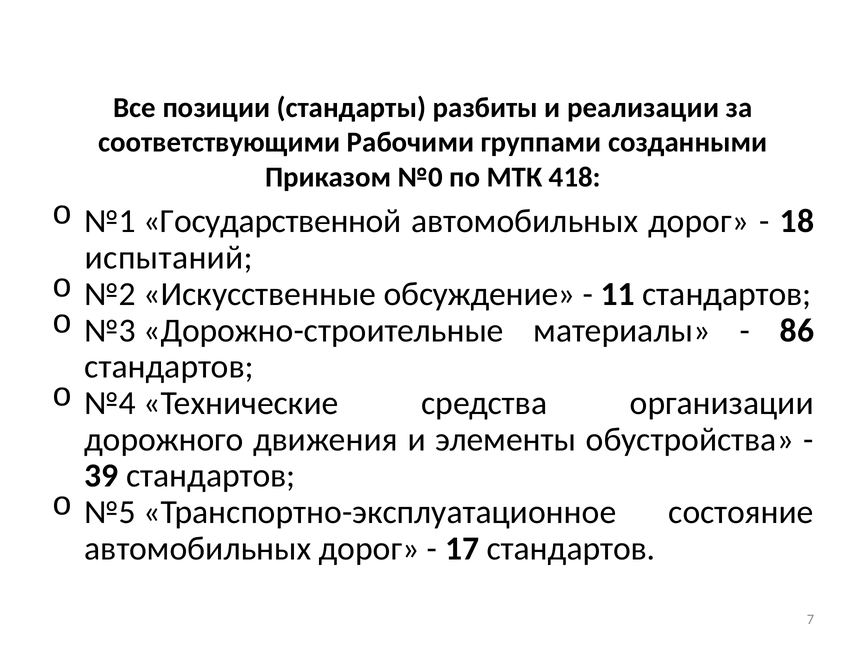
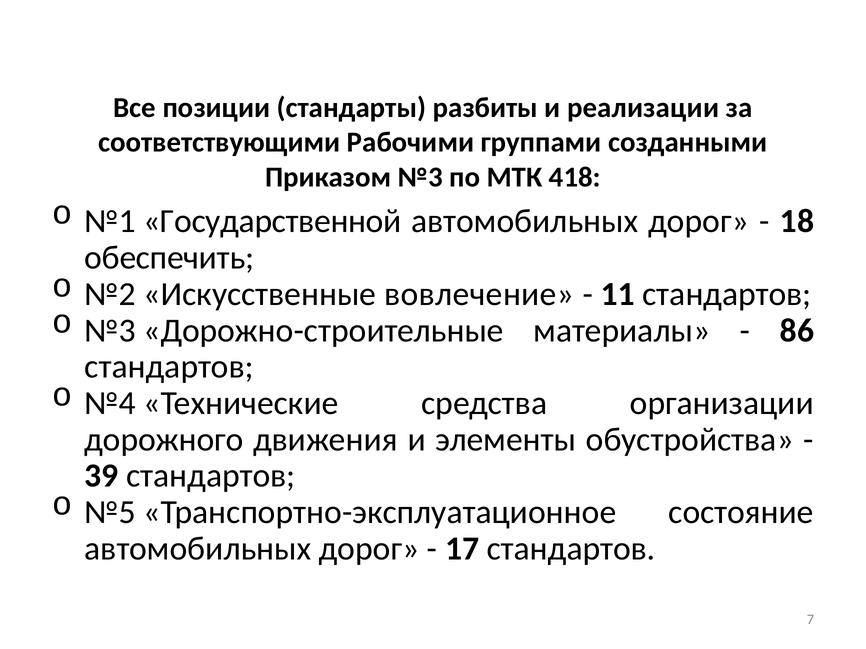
Приказом №0: №0 -> №3
испытаний: испытаний -> обеспечить
обсуждение: обсуждение -> вовлечение
